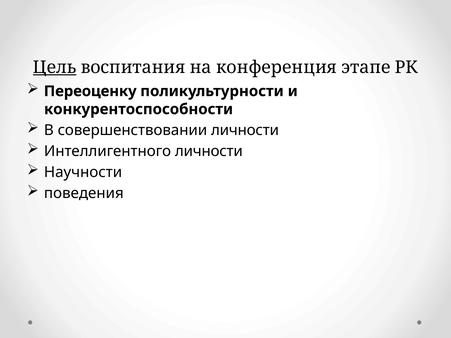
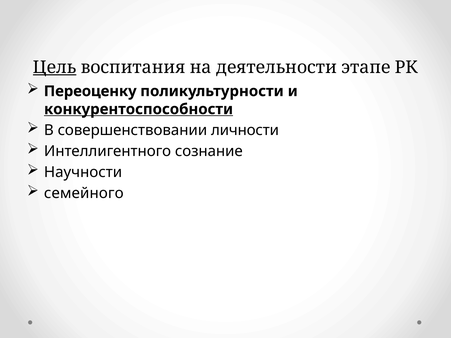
конференция: конференция -> деятельности
конкурентоспособности underline: none -> present
Интеллигентного личности: личности -> сознание
поведения: поведения -> семейного
